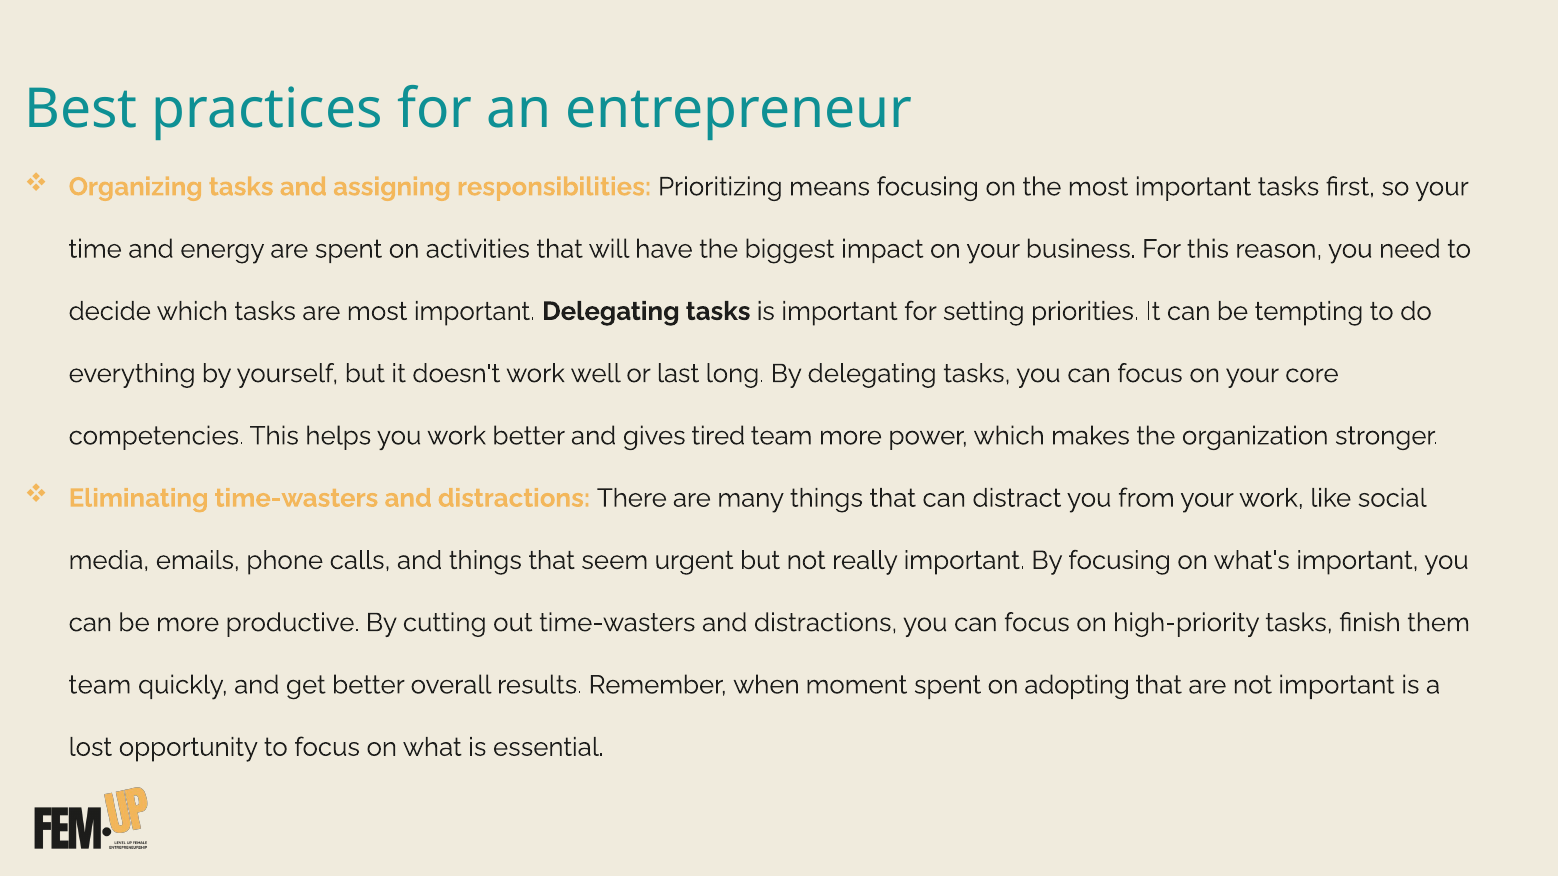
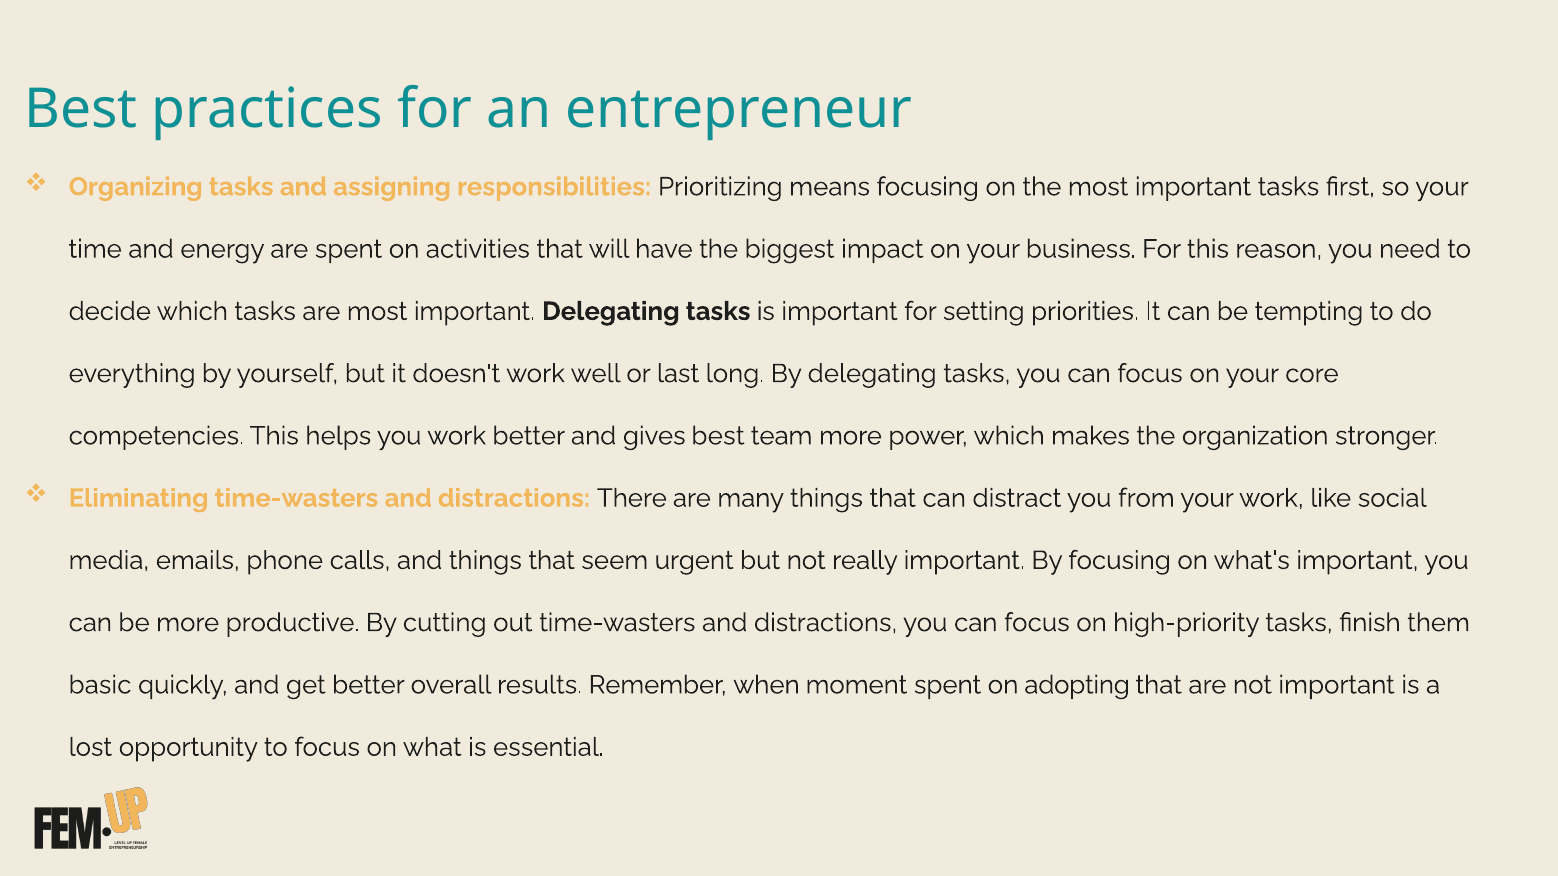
gives tired: tired -> best
team at (100, 685): team -> basic
